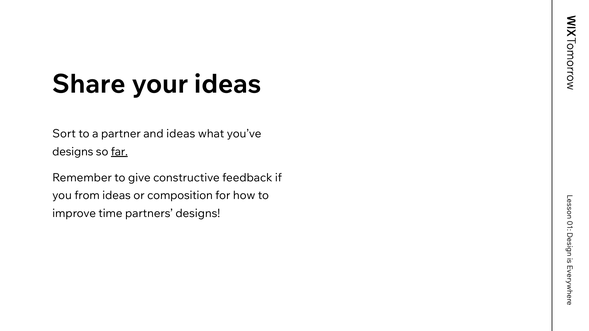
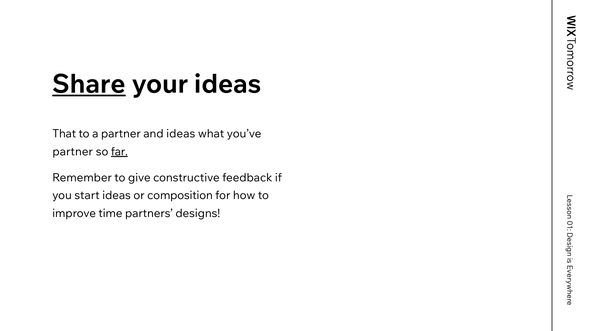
Share underline: none -> present
Sort: Sort -> That
designs at (73, 152): designs -> partner
from: from -> start
